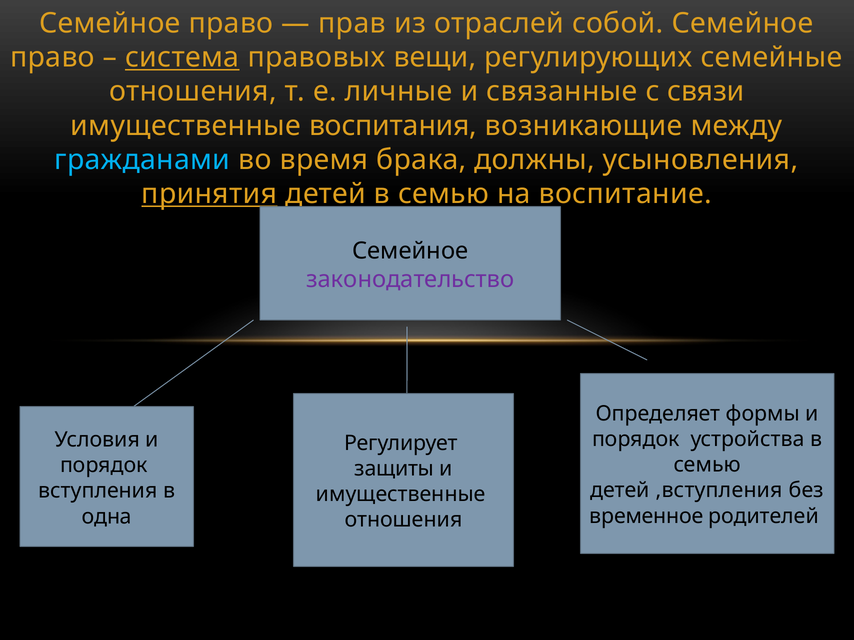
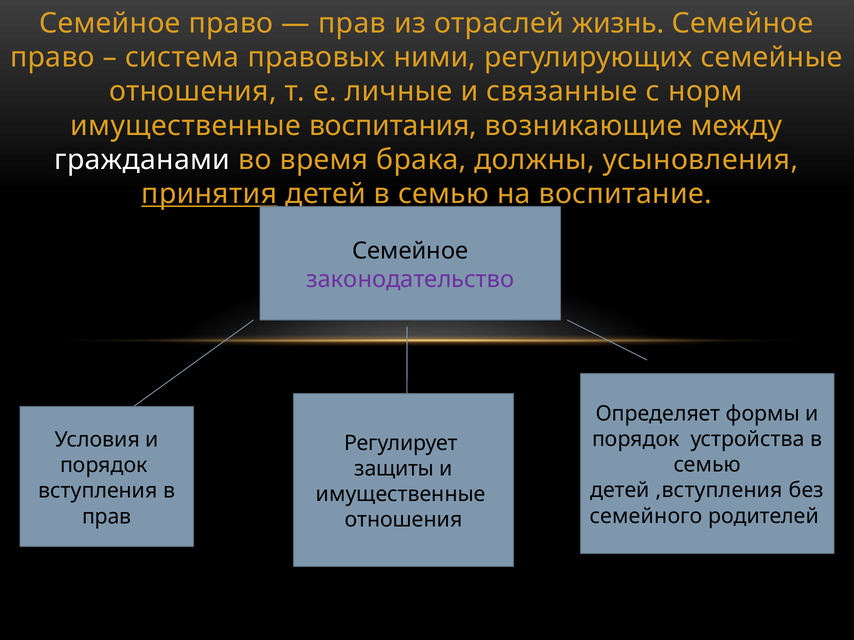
собой: собой -> жизнь
система underline: present -> none
вещи: вещи -> ними
связи: связи -> норм
гражданами colour: light blue -> white
временное: временное -> семейного
одна at (107, 517): одна -> прав
